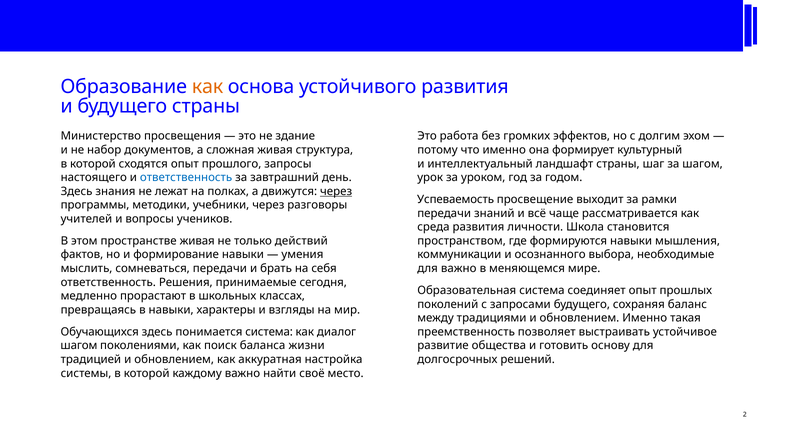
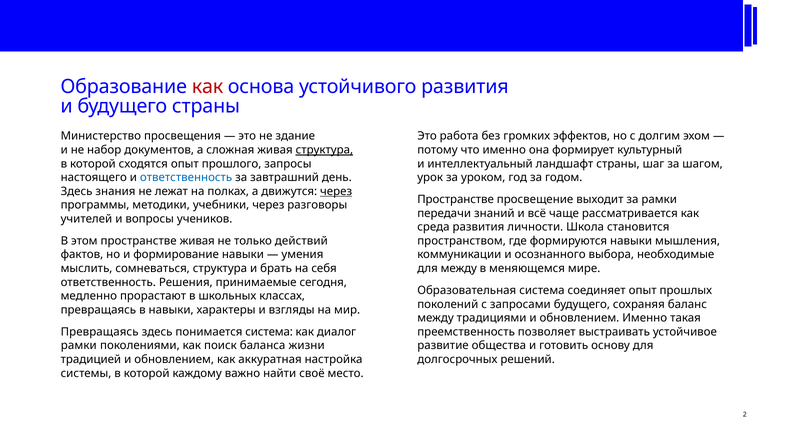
как at (208, 87) colour: orange -> red
структура at (324, 150) underline: none -> present
Успеваемость at (456, 200): Успеваемость -> Пространстве
сомневаться передачи: передачи -> структура
для важно: важно -> между
Обучающихся at (100, 332): Обучающихся -> Превращаясь
шагом at (79, 346): шагом -> рамки
